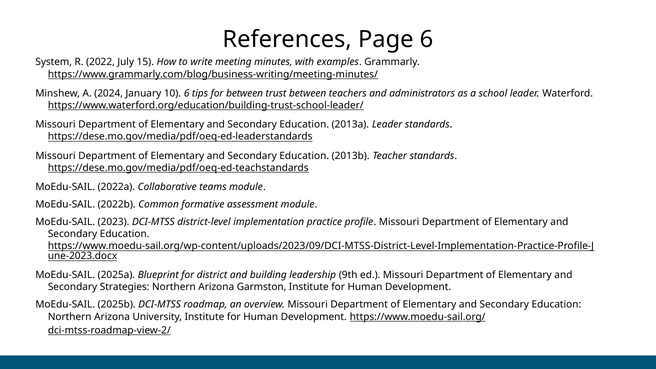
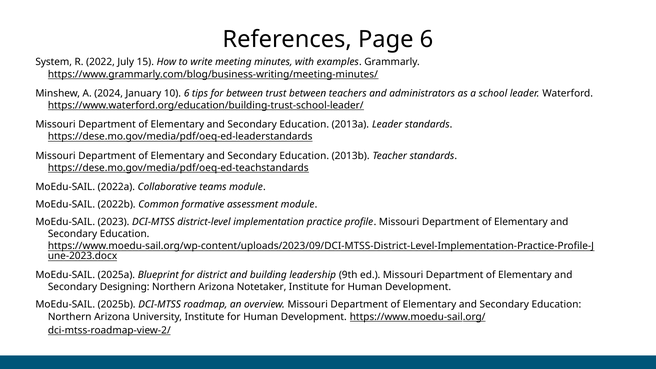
Strategies: Strategies -> Designing
Garmston: Garmston -> Notetaker
